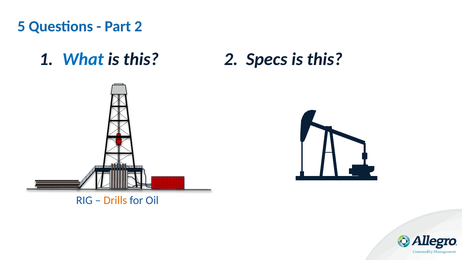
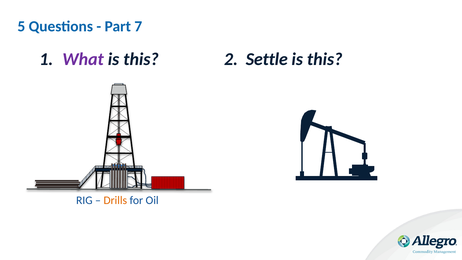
Part 2: 2 -> 7
What colour: blue -> purple
Specs: Specs -> Settle
